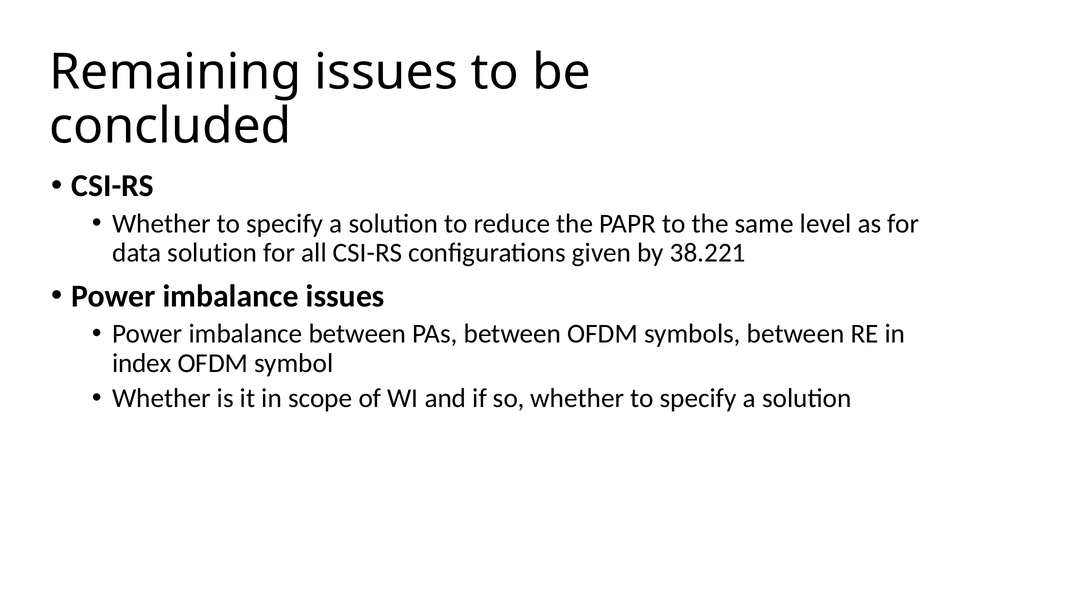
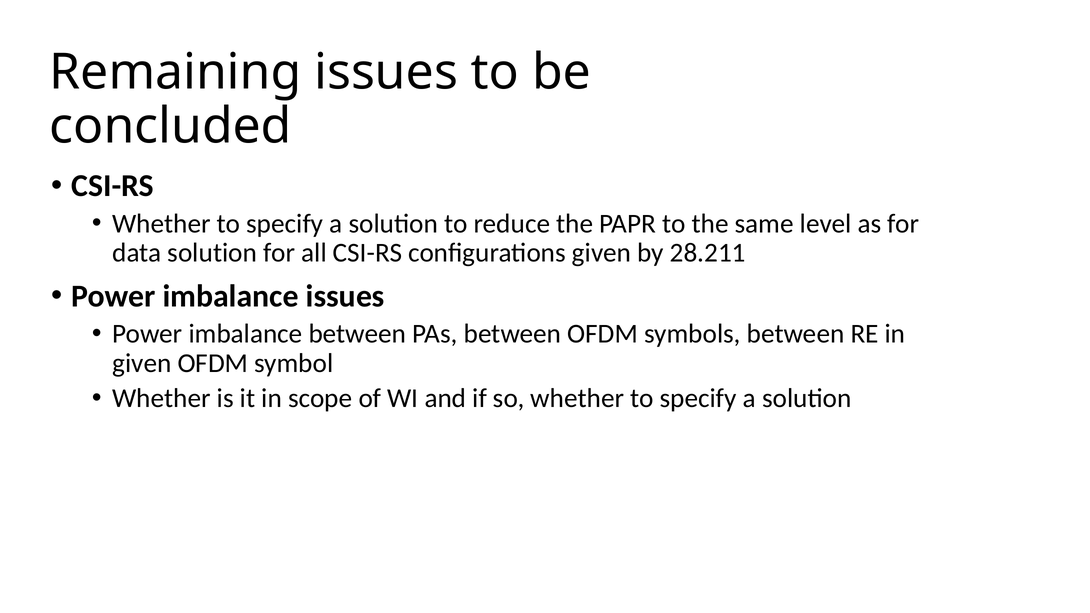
38.221: 38.221 -> 28.211
index at (142, 363): index -> given
